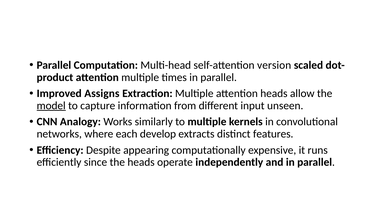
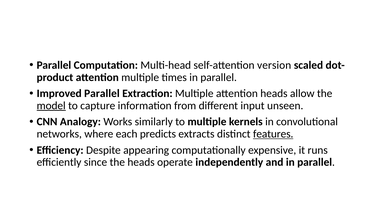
Improved Assigns: Assigns -> Parallel
develop: develop -> predicts
features underline: none -> present
